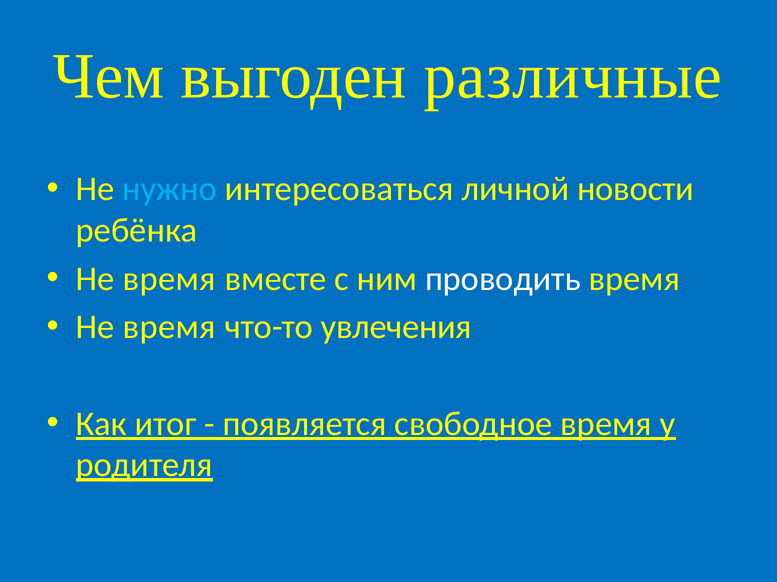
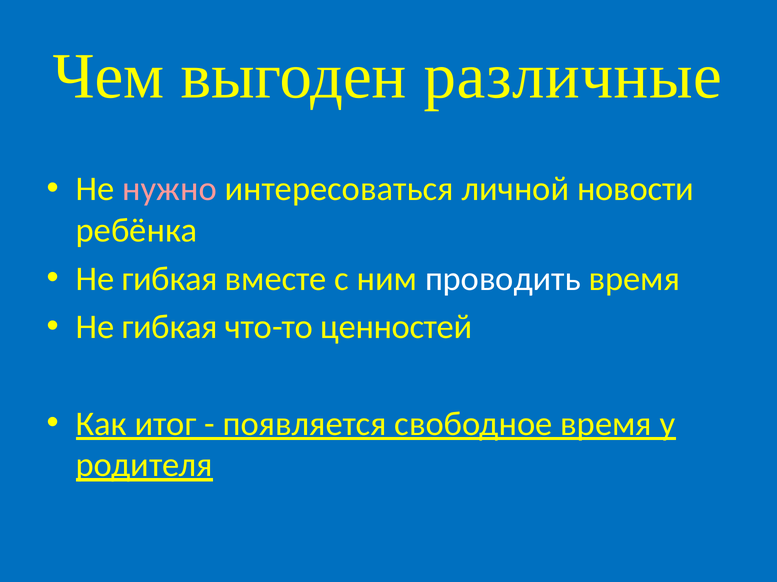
нужно colour: light blue -> pink
время at (169, 279): время -> гибкая
время at (169, 327): время -> гибкая
увлечения: увлечения -> ценностей
